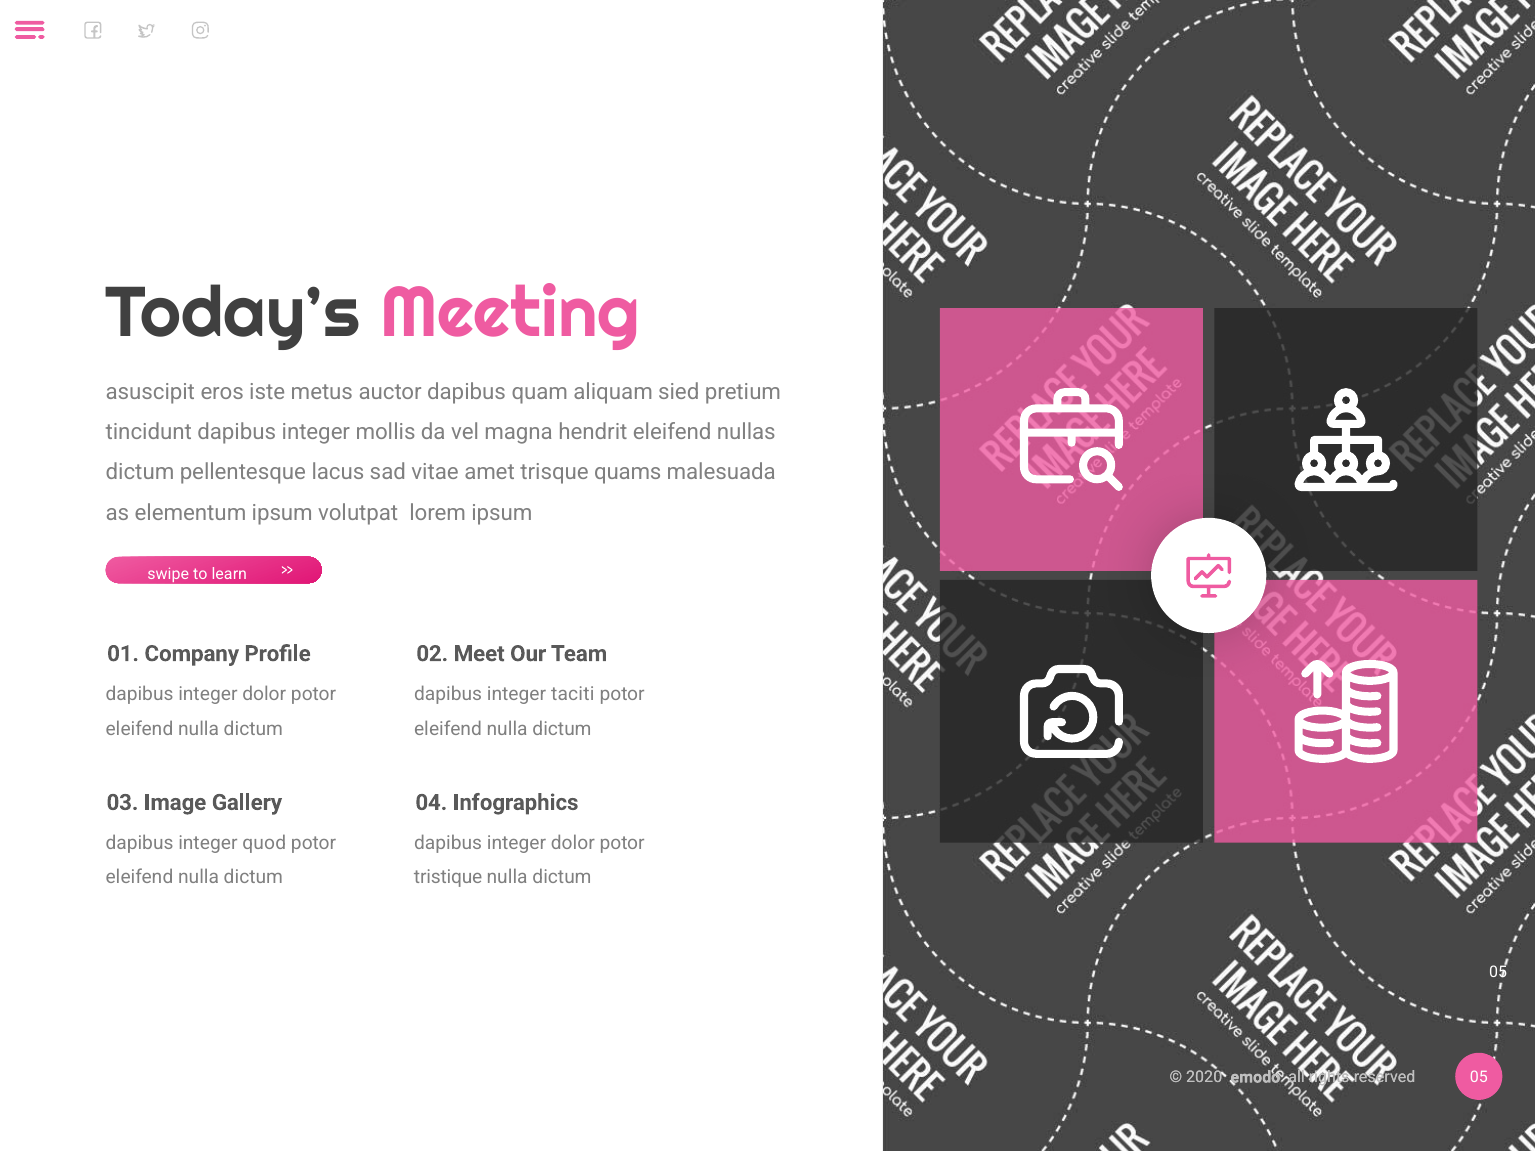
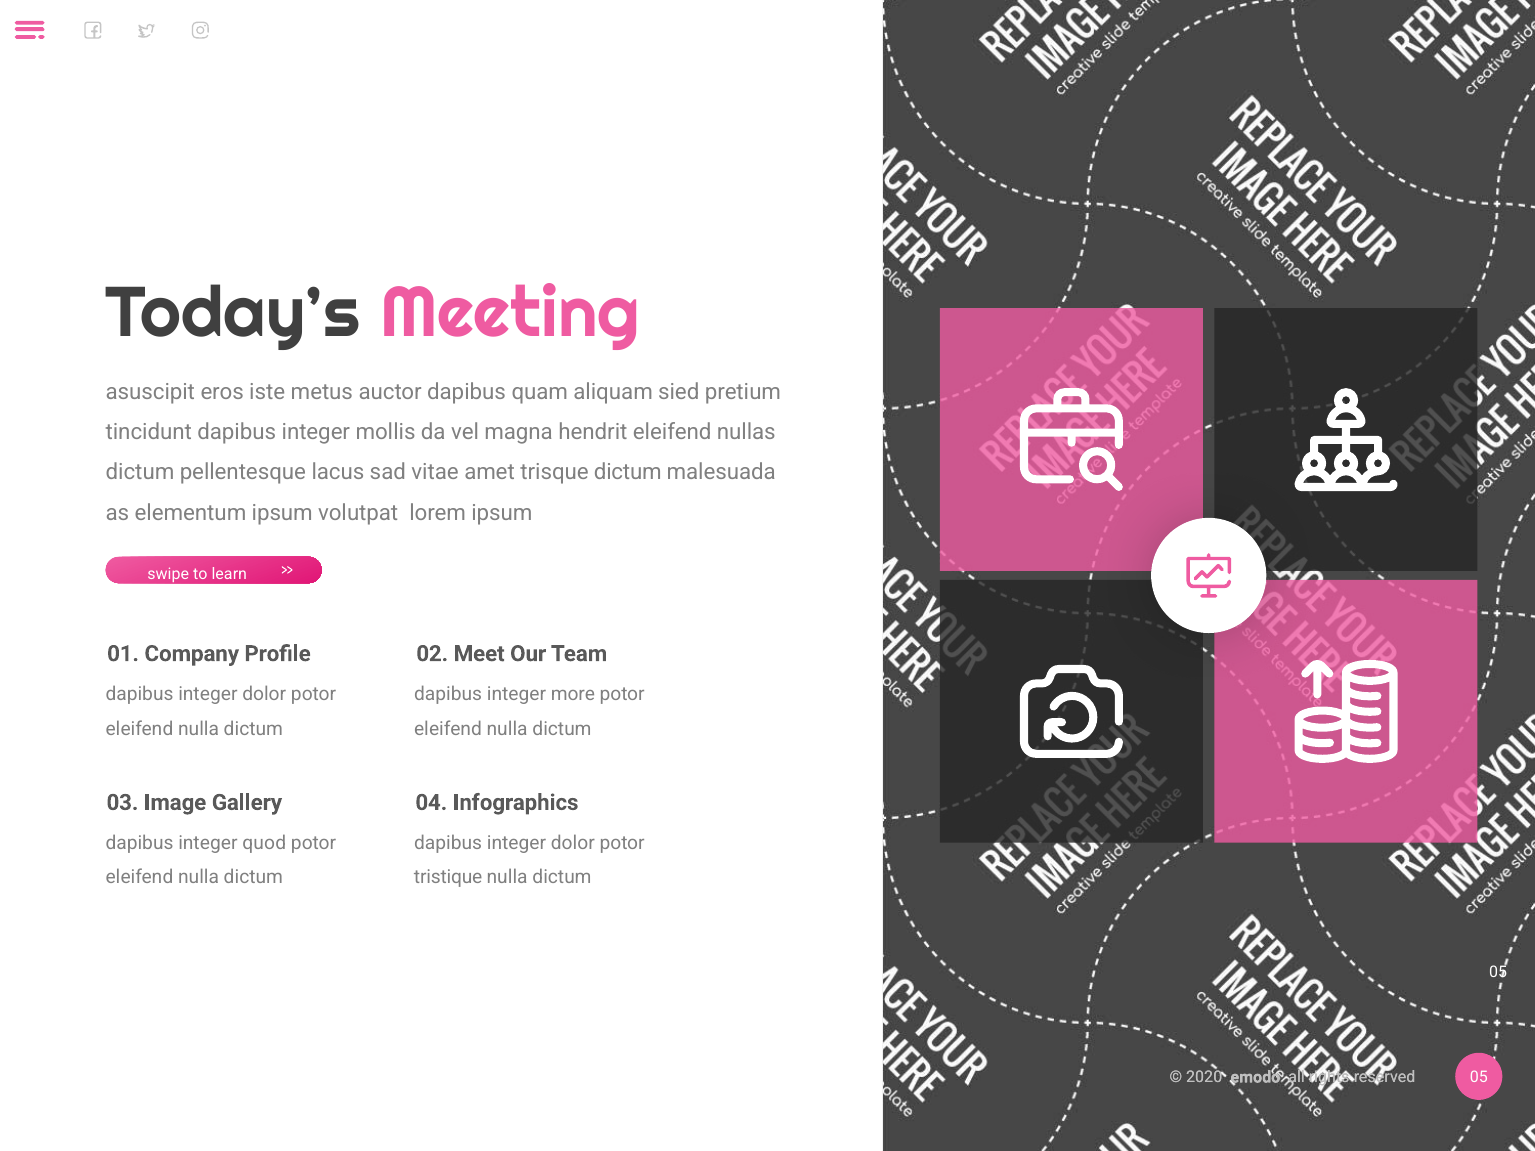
trisque quams: quams -> dictum
taciti: taciti -> more
